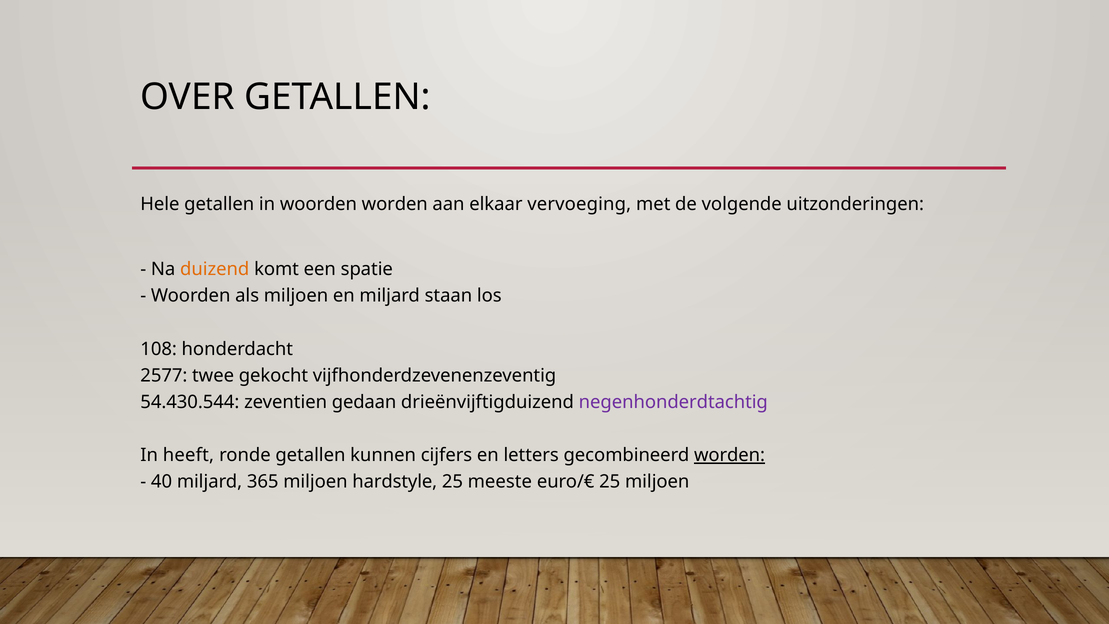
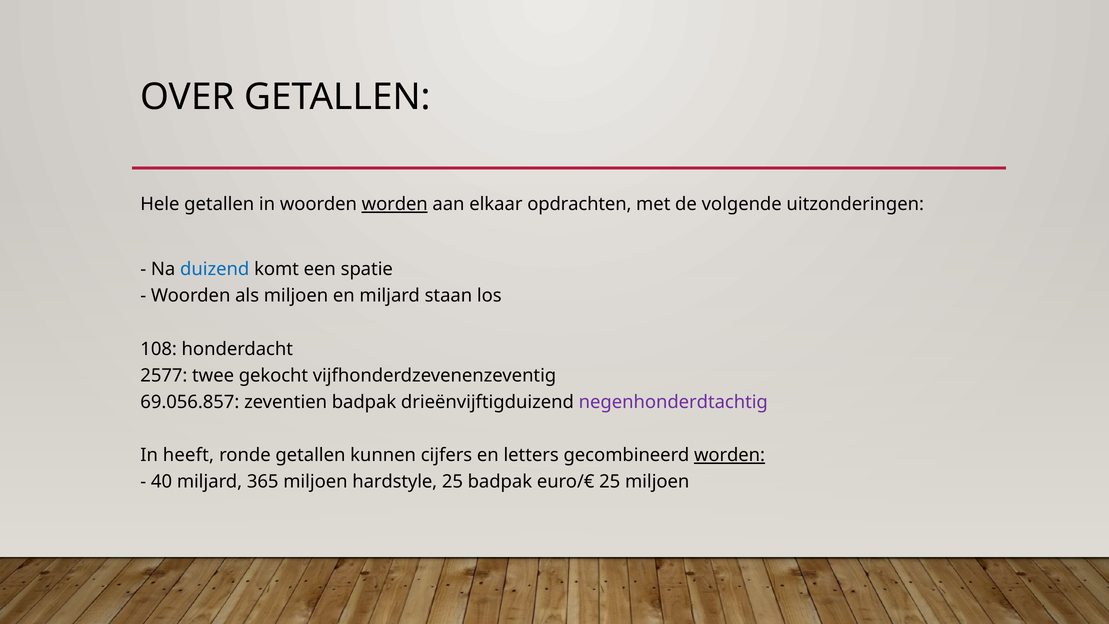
worden at (395, 204) underline: none -> present
vervoeging: vervoeging -> opdrachten
duizend colour: orange -> blue
54.430.544: 54.430.544 -> 69.056.857
zeventien gedaan: gedaan -> badpak
25 meeste: meeste -> badpak
